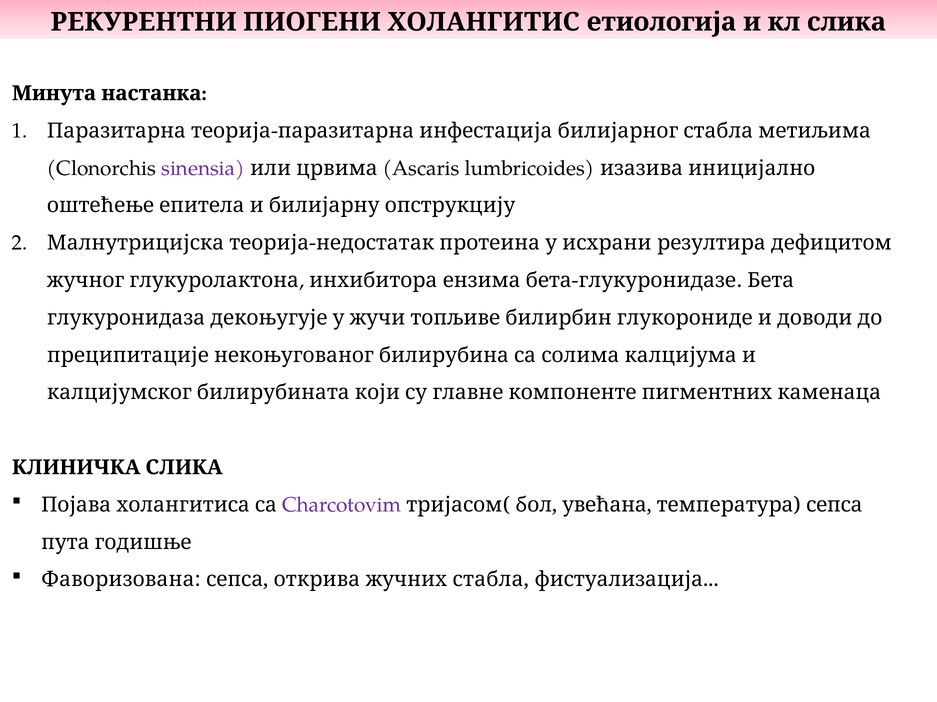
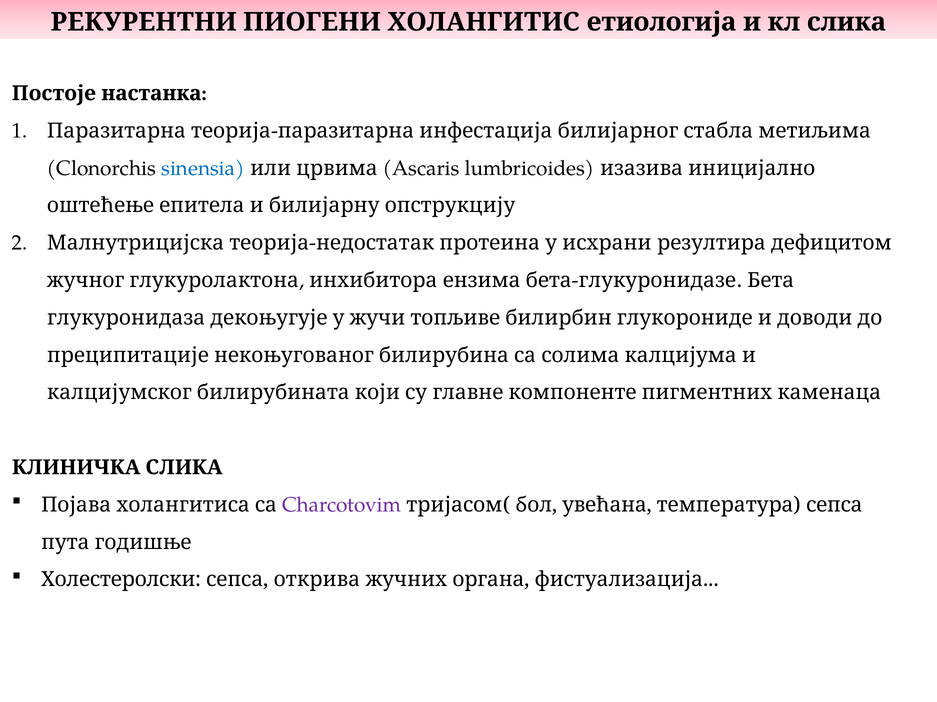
Минута: Минута -> Постоје
sinensia colour: purple -> blue
Фаворизована: Фаворизована -> Холестеролски
стабла: стабла -> органа
